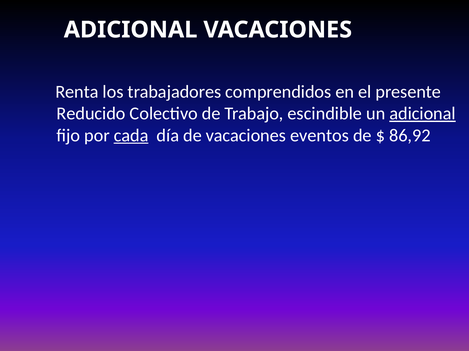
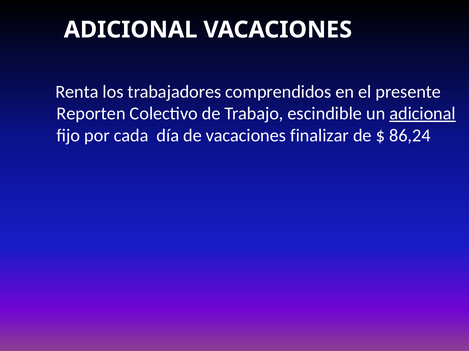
Reducido: Reducido -> Reporten
cada underline: present -> none
eventos: eventos -> finalizar
86,92: 86,92 -> 86,24
